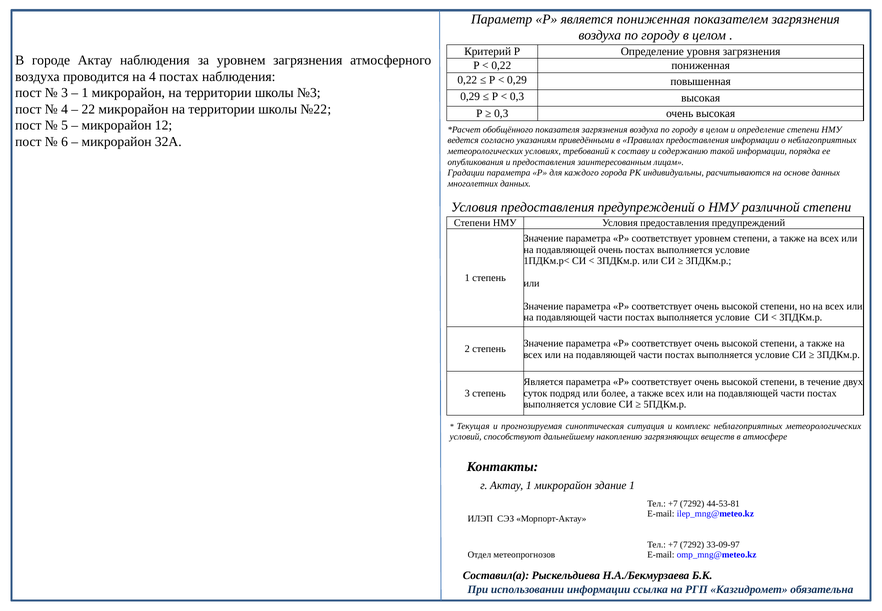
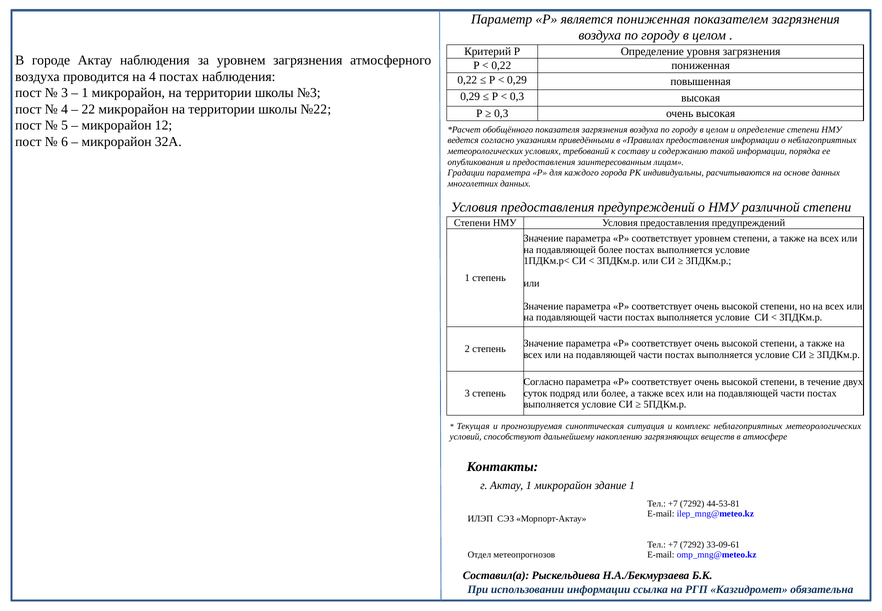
подавляющей очень: очень -> более
Является at (543, 382): Является -> Согласно
33-09-97: 33-09-97 -> 33-09-61
